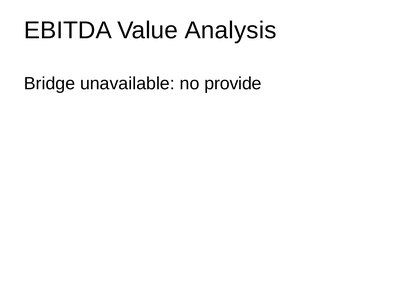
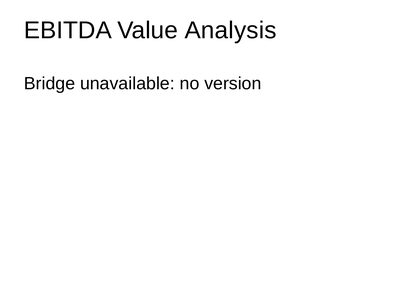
provide: provide -> version
